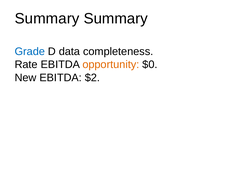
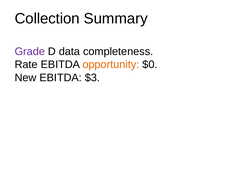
Summary at (47, 19): Summary -> Collection
Grade colour: blue -> purple
$2: $2 -> $3
